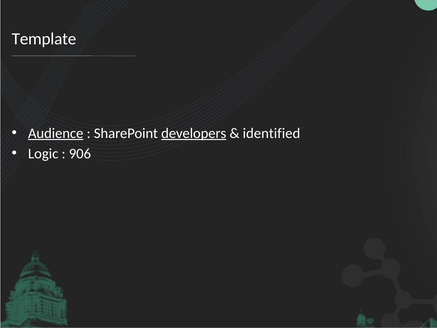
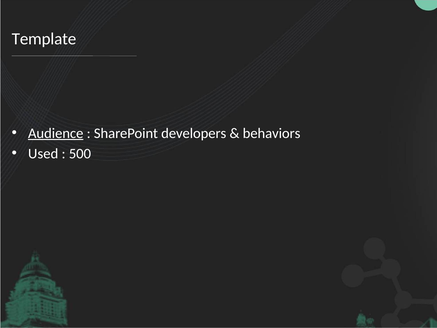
developers underline: present -> none
identified: identified -> behaviors
Logic: Logic -> Used
906: 906 -> 500
